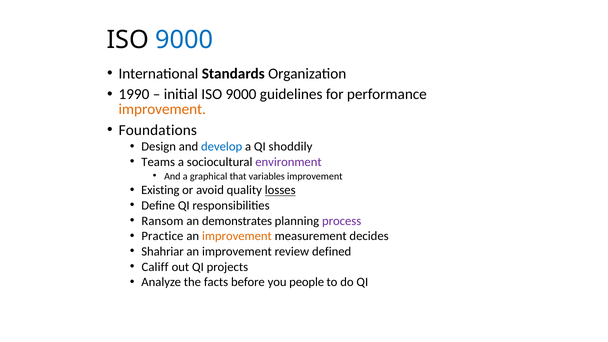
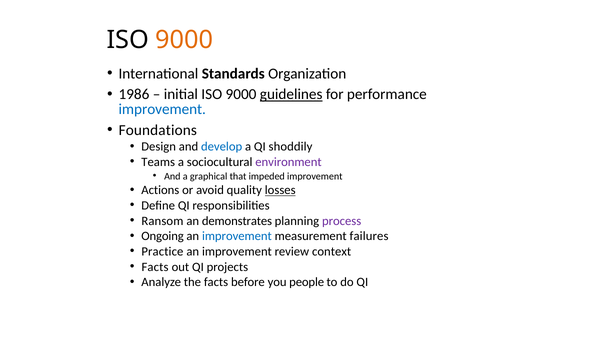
9000 at (184, 40) colour: blue -> orange
1990: 1990 -> 1986
guidelines underline: none -> present
improvement at (162, 109) colour: orange -> blue
variables: variables -> impeded
Existing: Existing -> Actions
Practice: Practice -> Ongoing
improvement at (237, 236) colour: orange -> blue
decides: decides -> failures
Shahriar: Shahriar -> Practice
defined: defined -> context
Califf at (155, 267): Califf -> Facts
